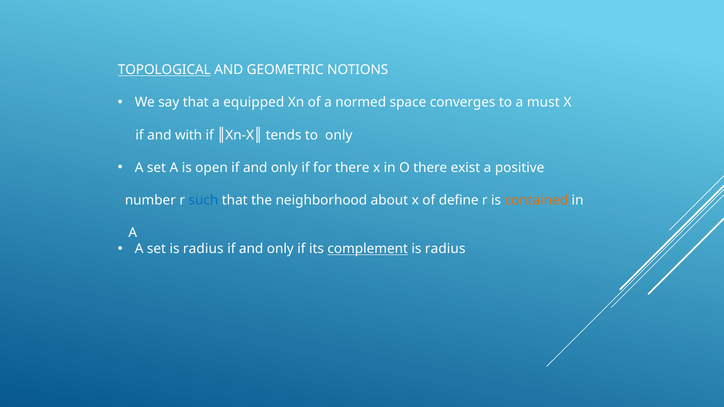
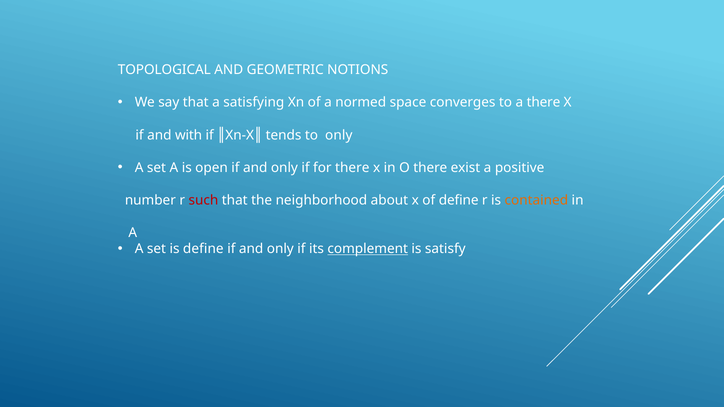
TOPOLOGICAL underline: present -> none
equipped: equipped -> satisfying
a must: must -> there
such colour: blue -> red
set is radius: radius -> define
radius at (445, 249): radius -> satisfy
